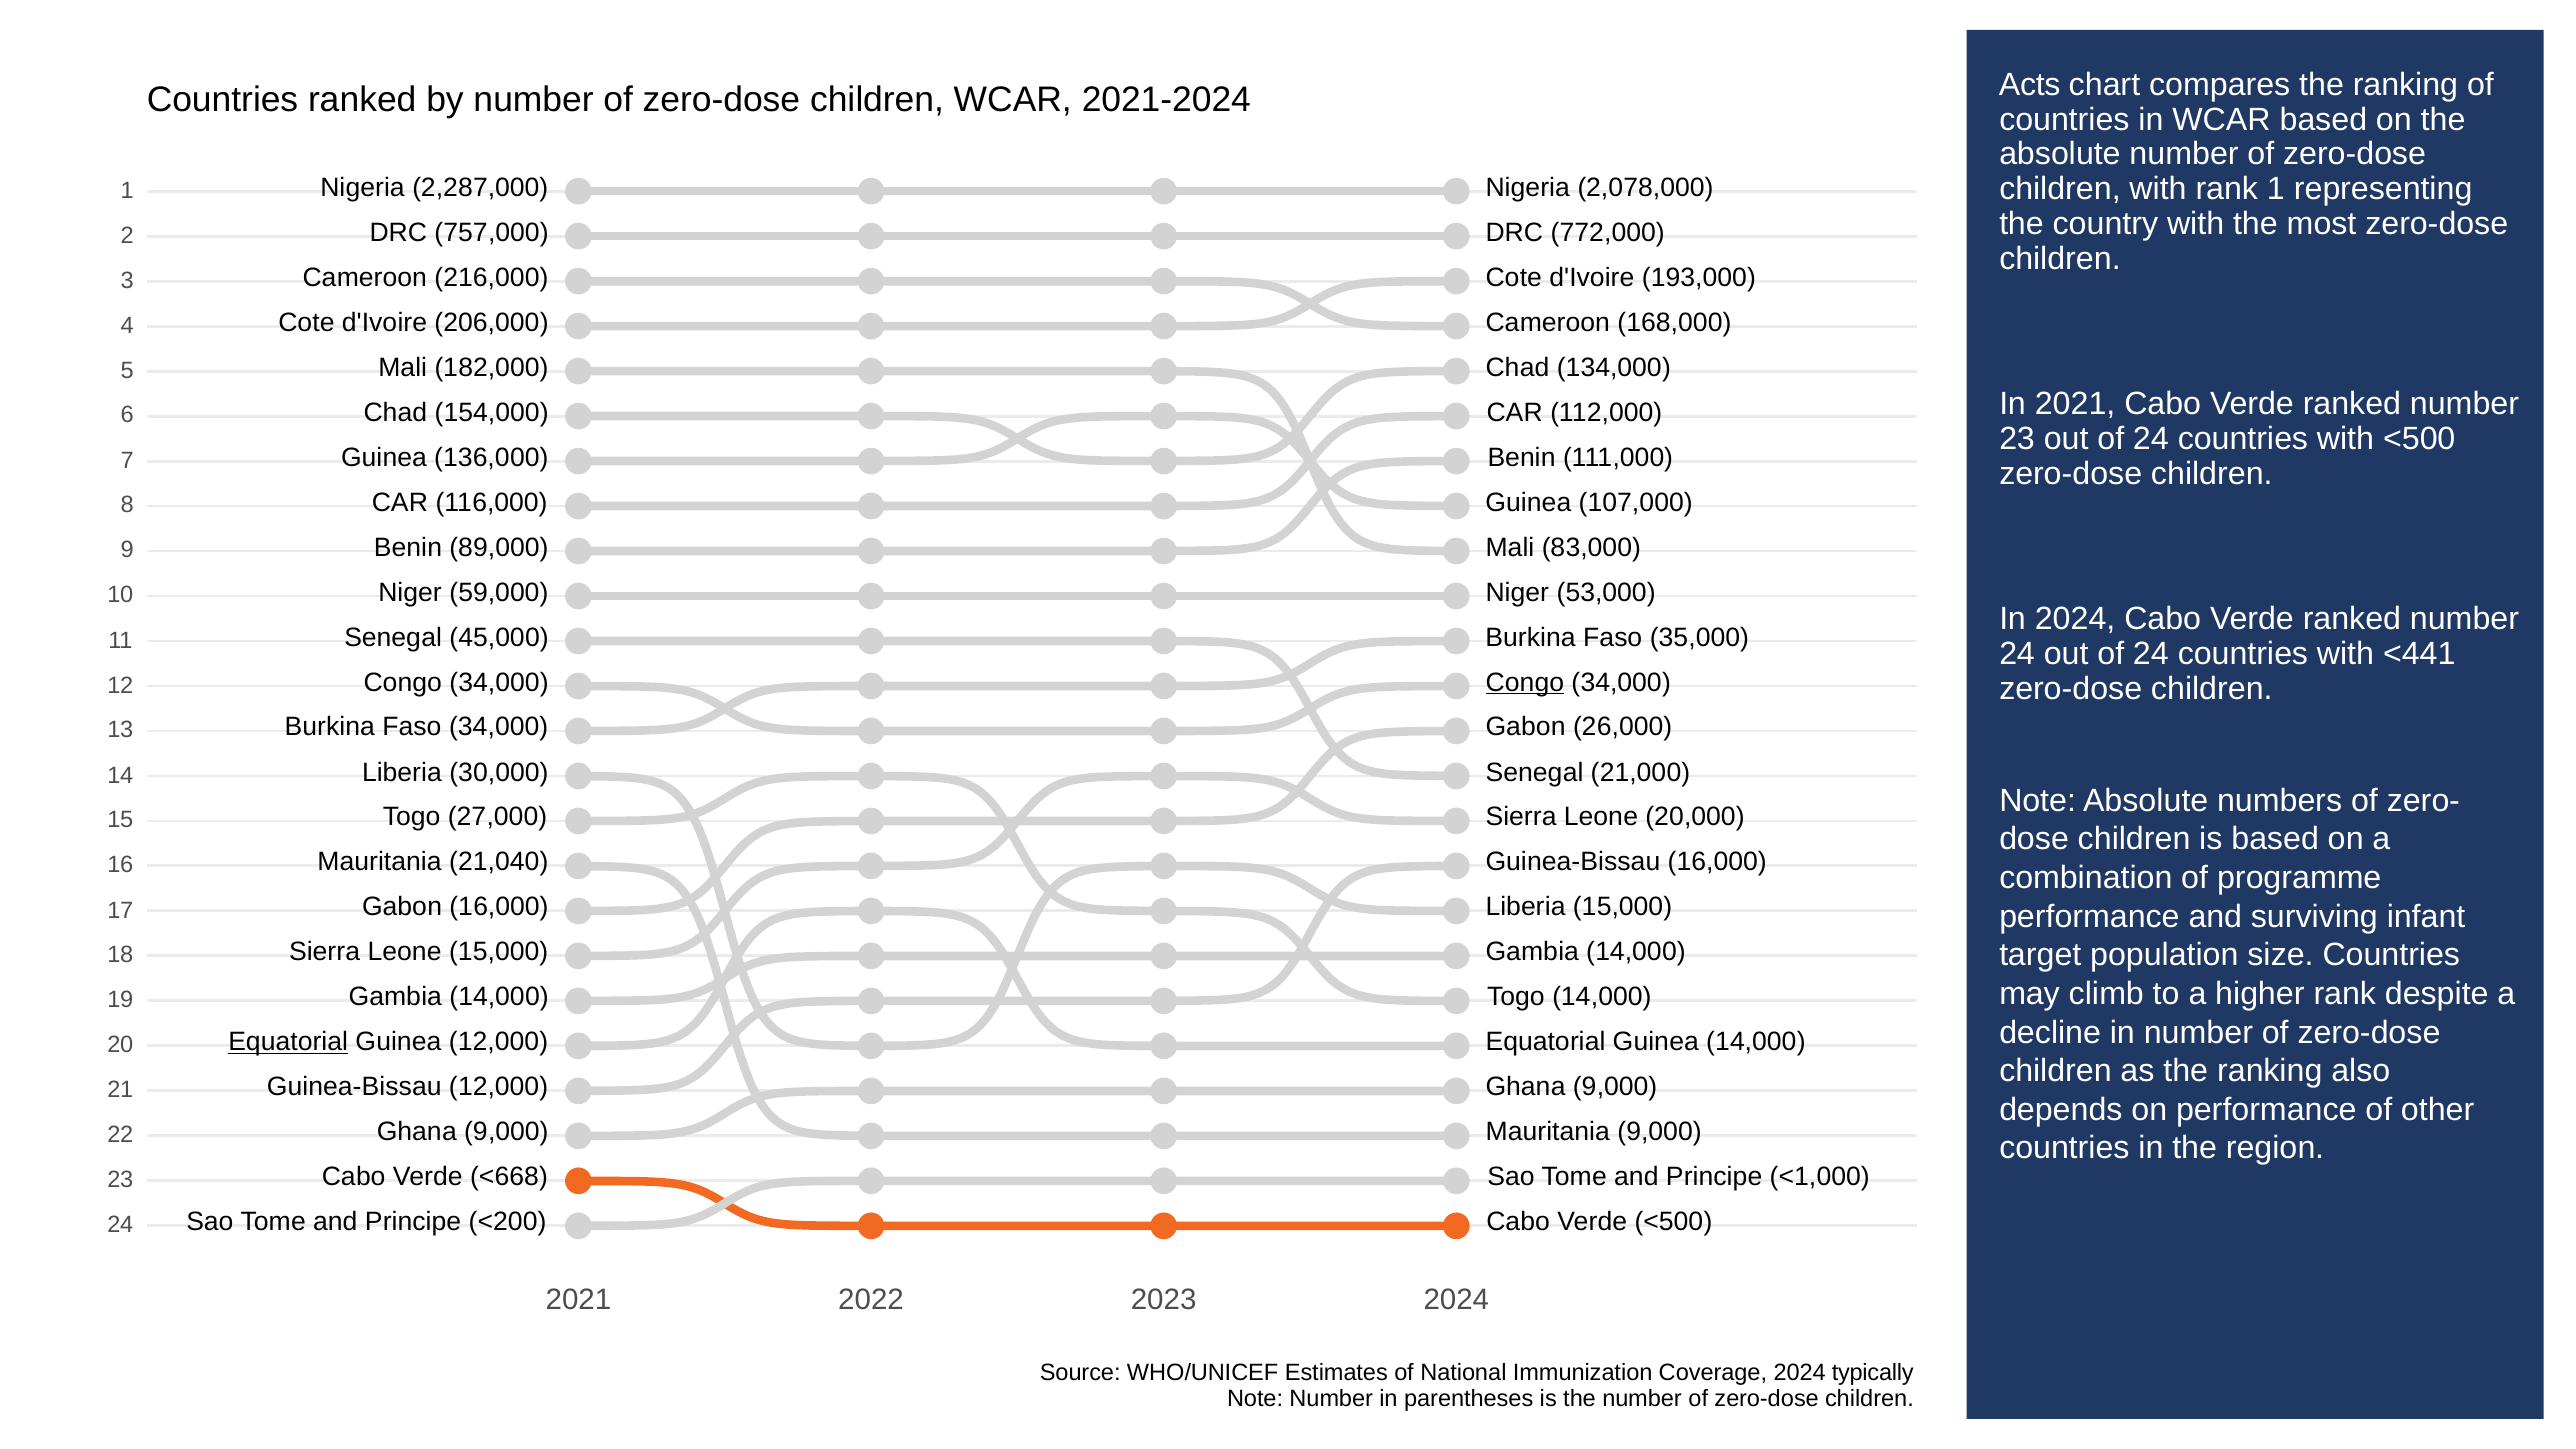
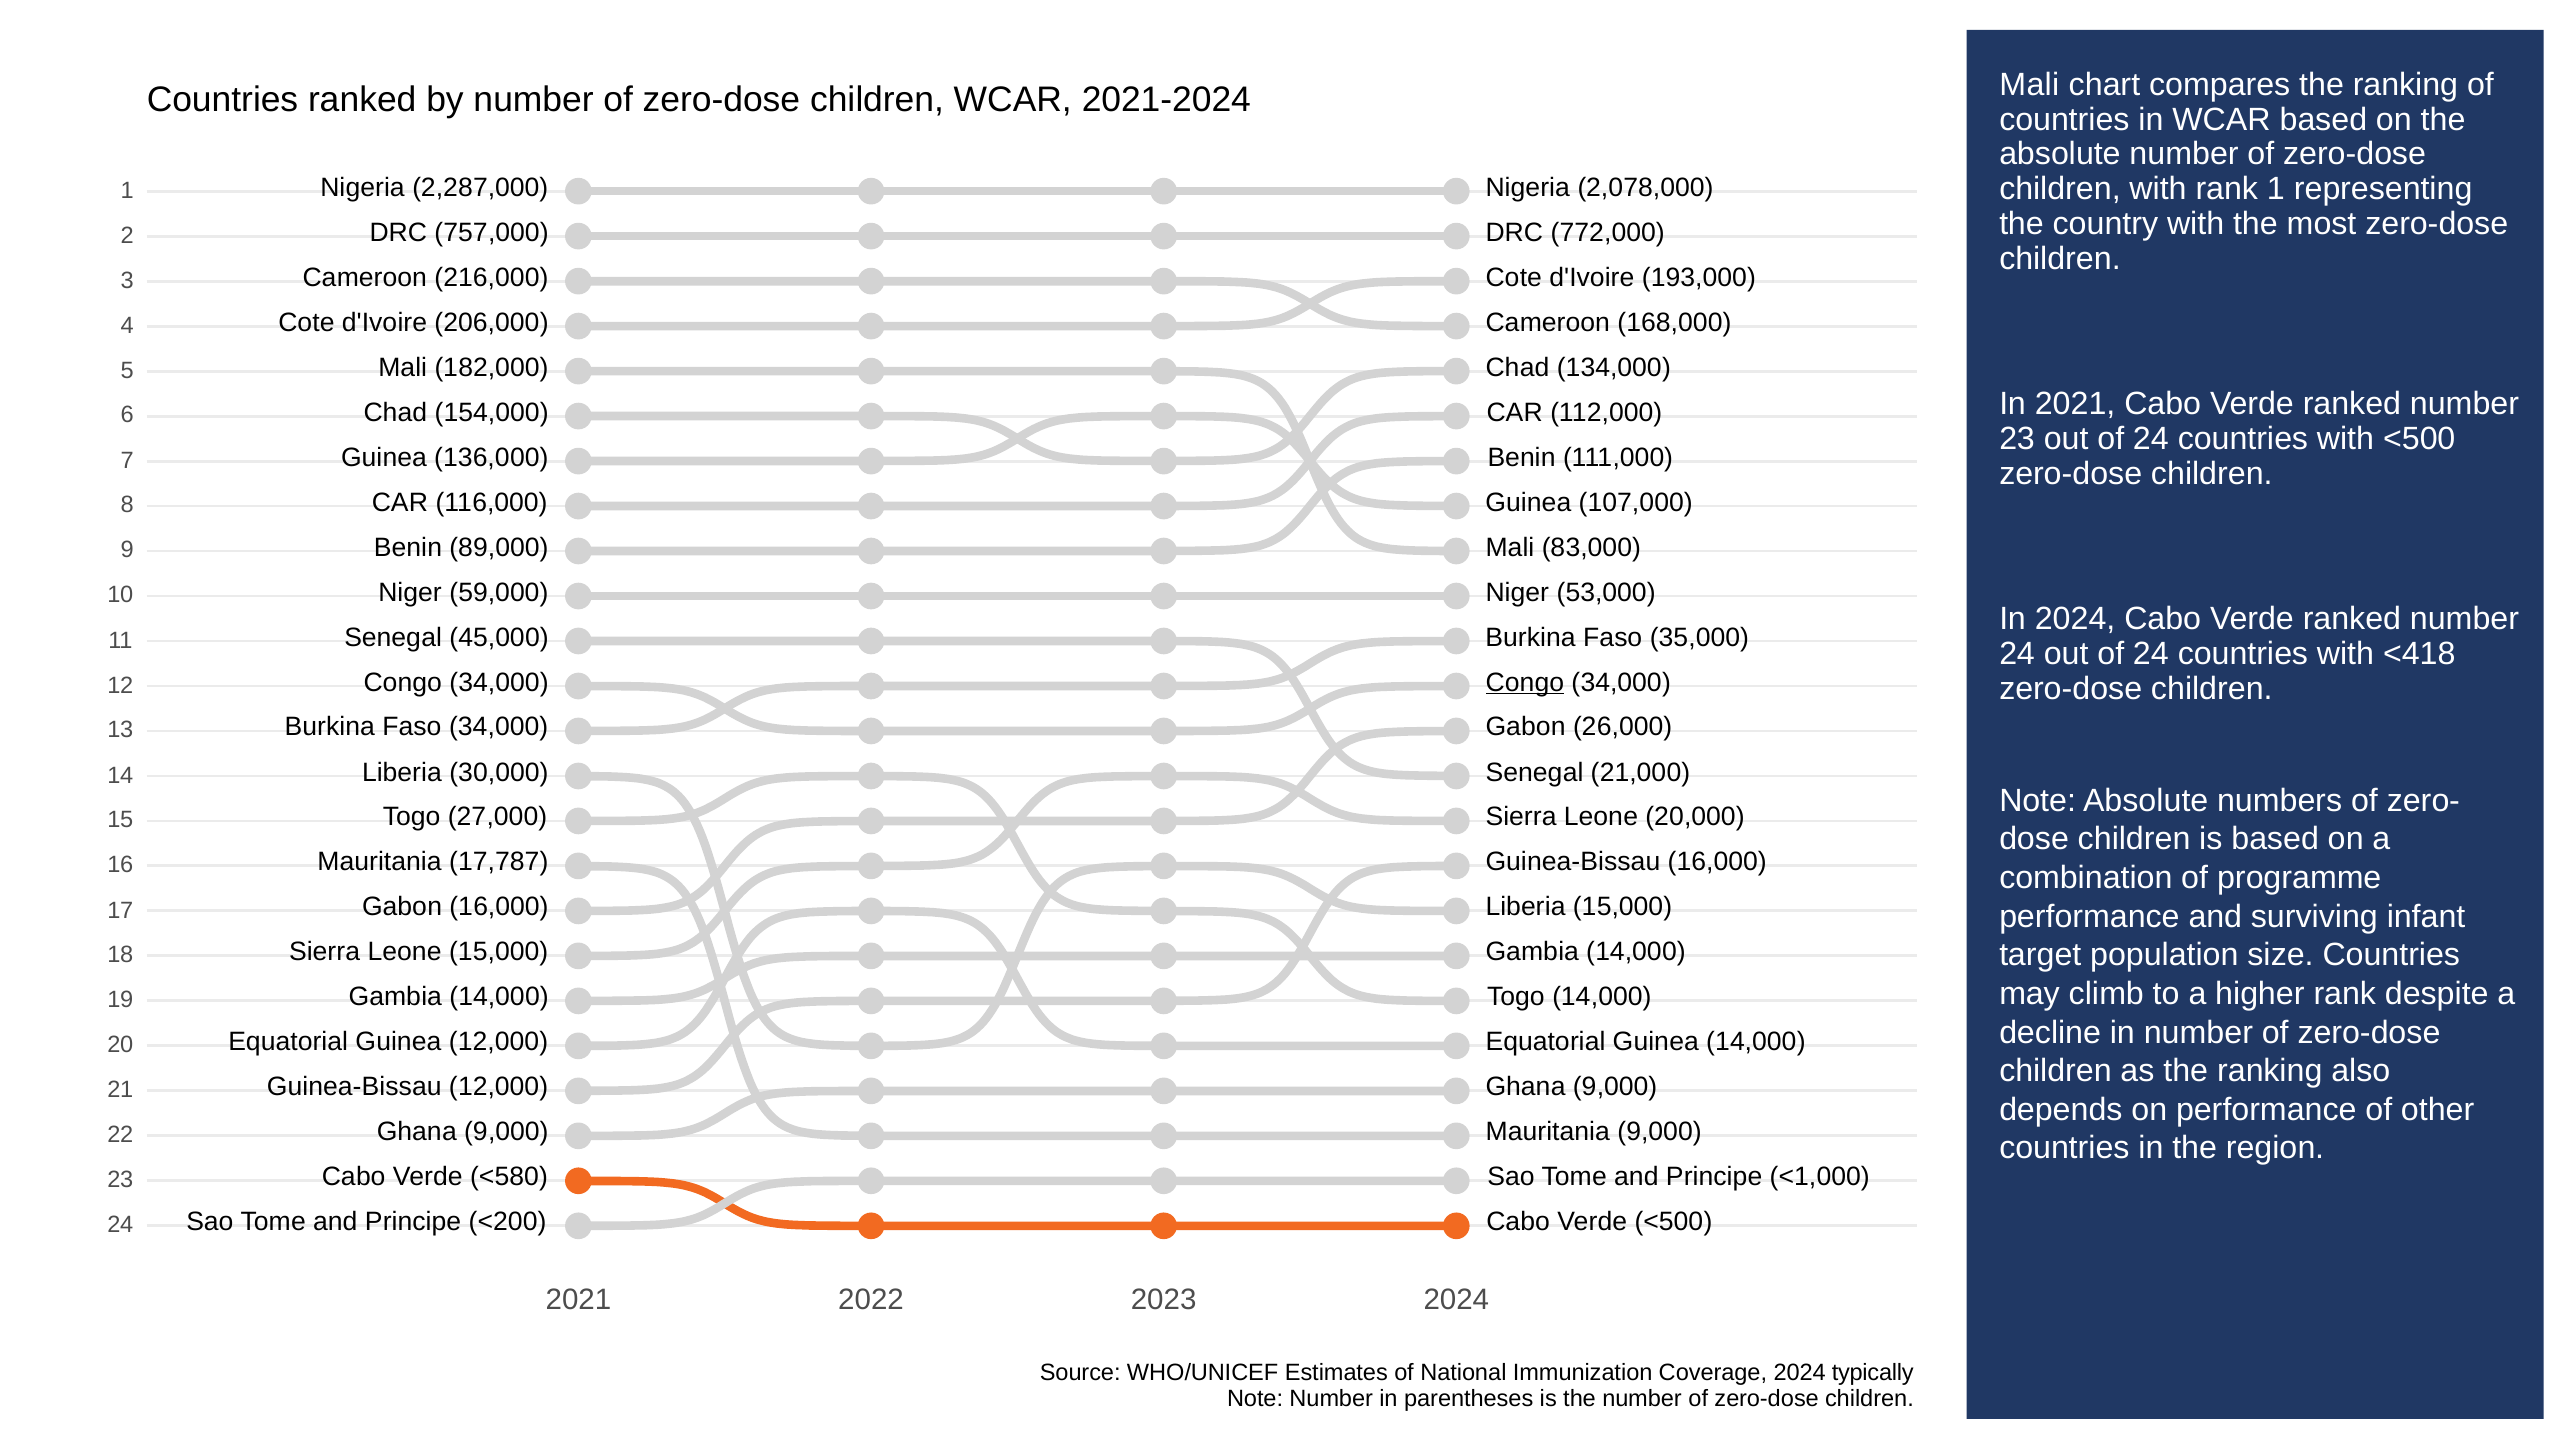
Acts at (2030, 85): Acts -> Mali
<441: <441 -> <418
21,040: 21,040 -> 17,787
Equatorial at (288, 1042) underline: present -> none
<668: <668 -> <580
